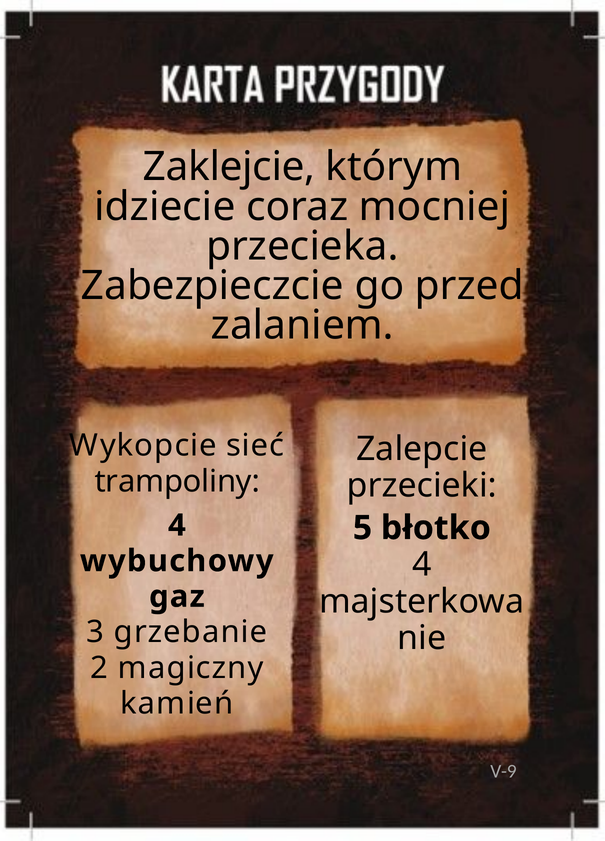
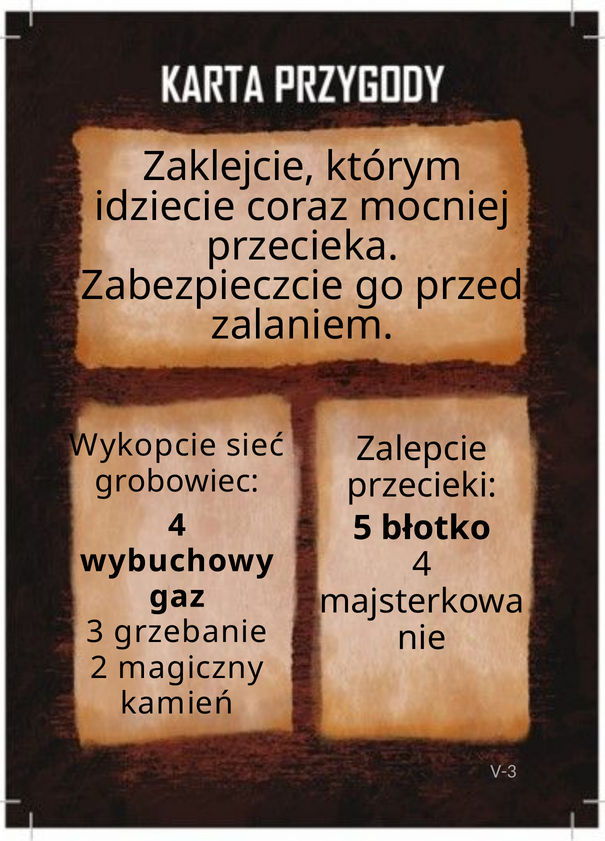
trampoliny: trampoliny -> grobowiec
V-9: V-9 -> V-3
